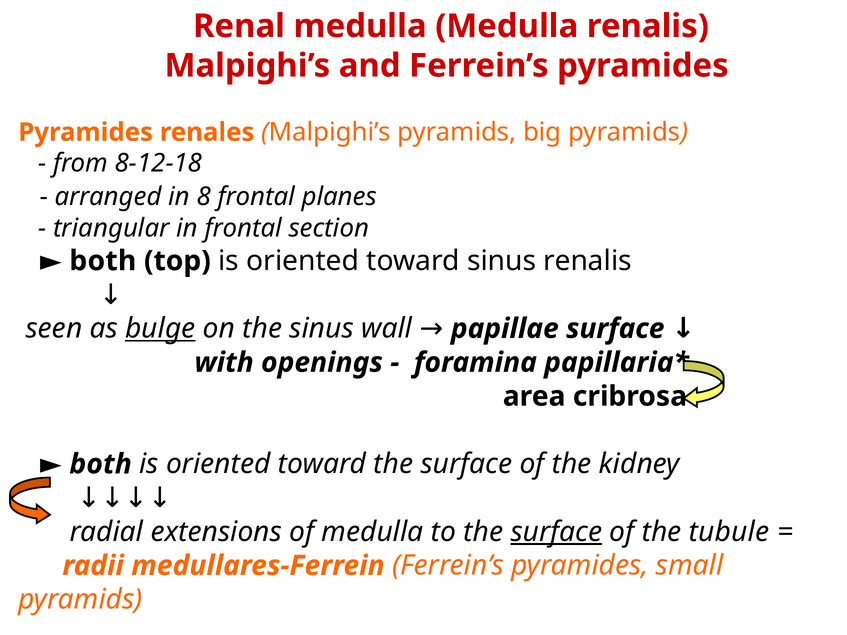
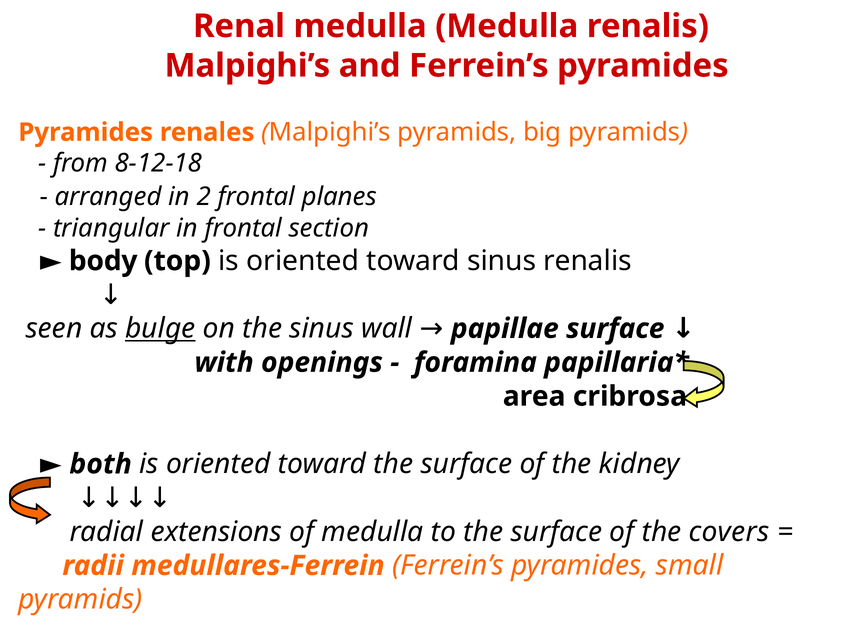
8: 8 -> 2
both at (103, 261): both -> body
surface at (556, 532) underline: present -> none
tubule: tubule -> covers
